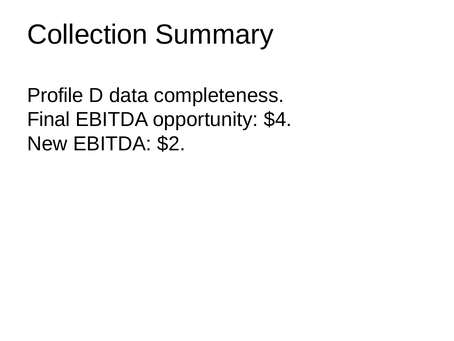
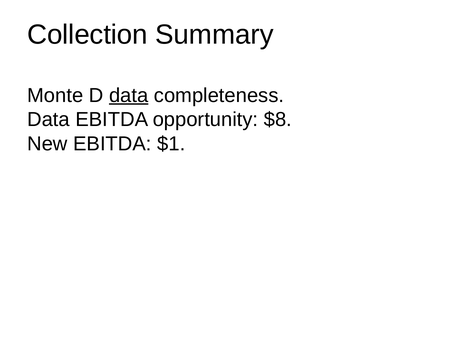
Profile: Profile -> Monte
data at (129, 95) underline: none -> present
Final at (49, 119): Final -> Data
$4: $4 -> $8
$2: $2 -> $1
